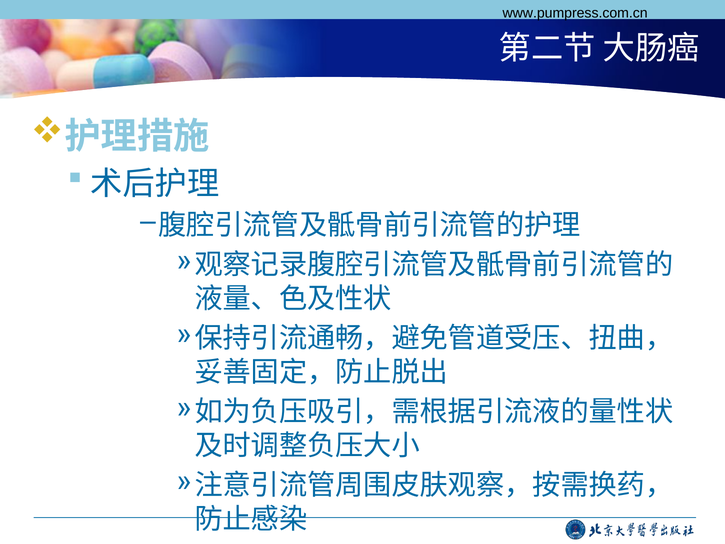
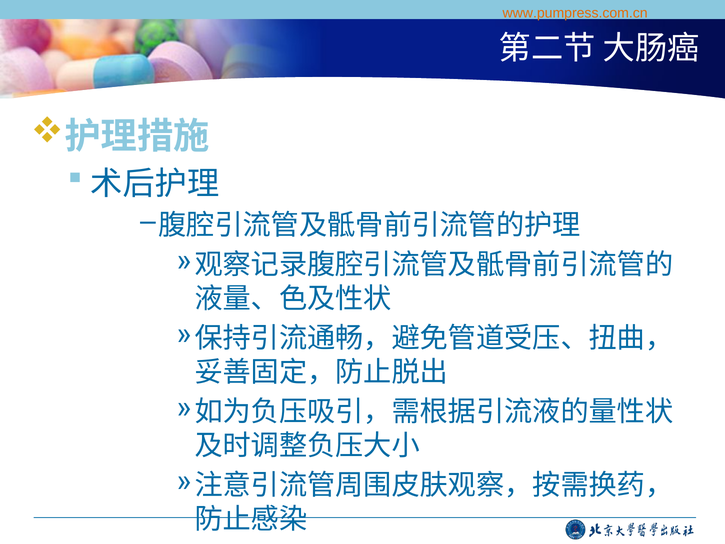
www.pumpress.com.cn colour: black -> orange
